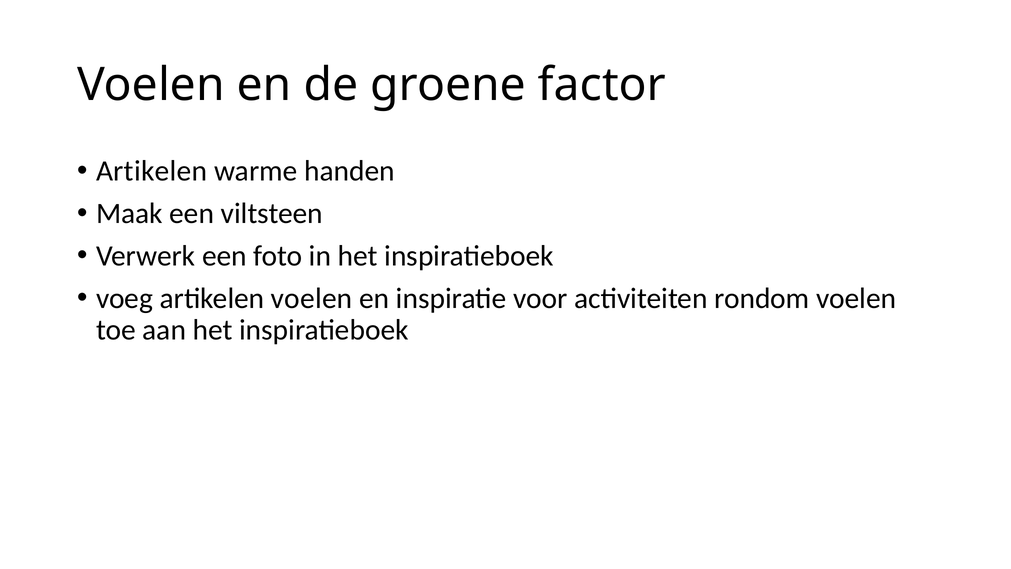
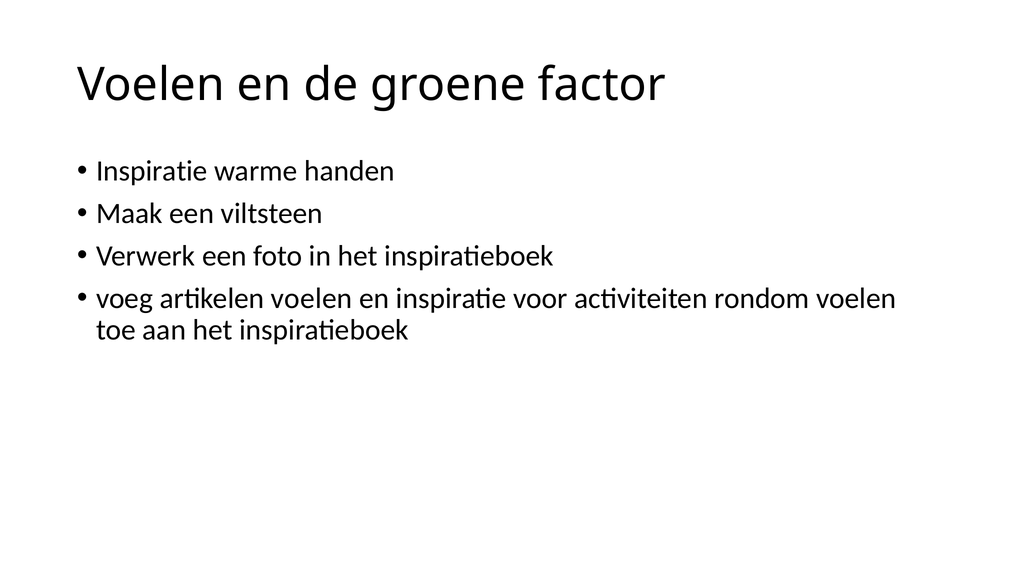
Artikelen at (152, 171): Artikelen -> Inspiratie
